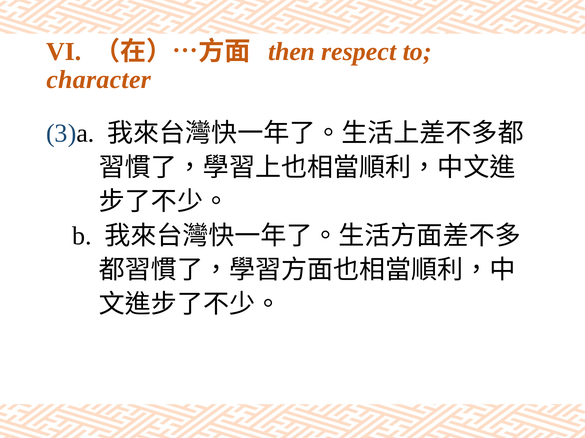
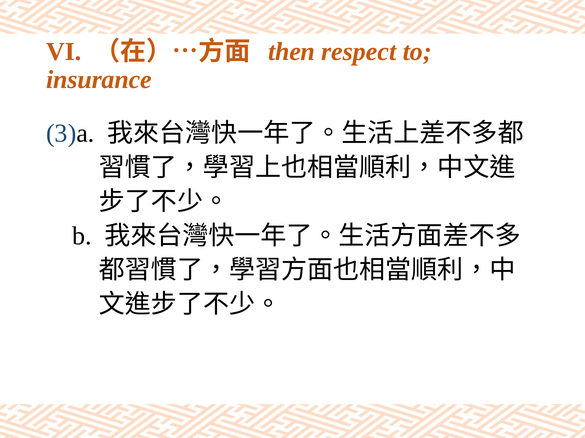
character: character -> insurance
